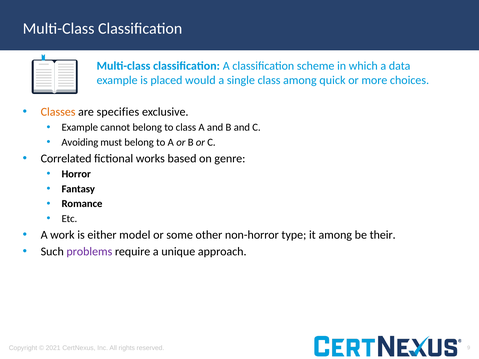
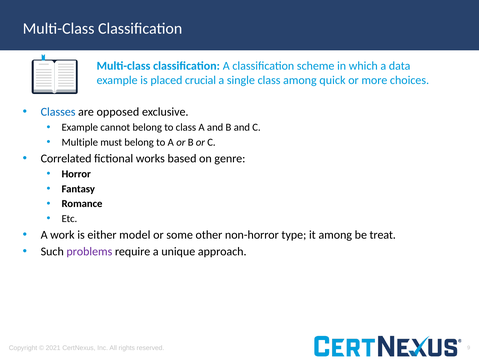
would: would -> crucial
Classes colour: orange -> blue
specifies: specifies -> opposed
Avoiding: Avoiding -> Multiple
their: their -> treat
